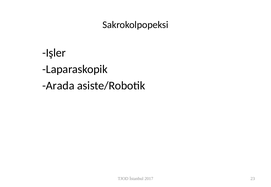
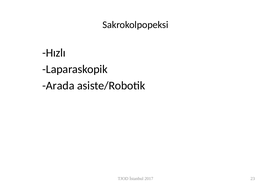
Işler: Işler -> Hızlı
